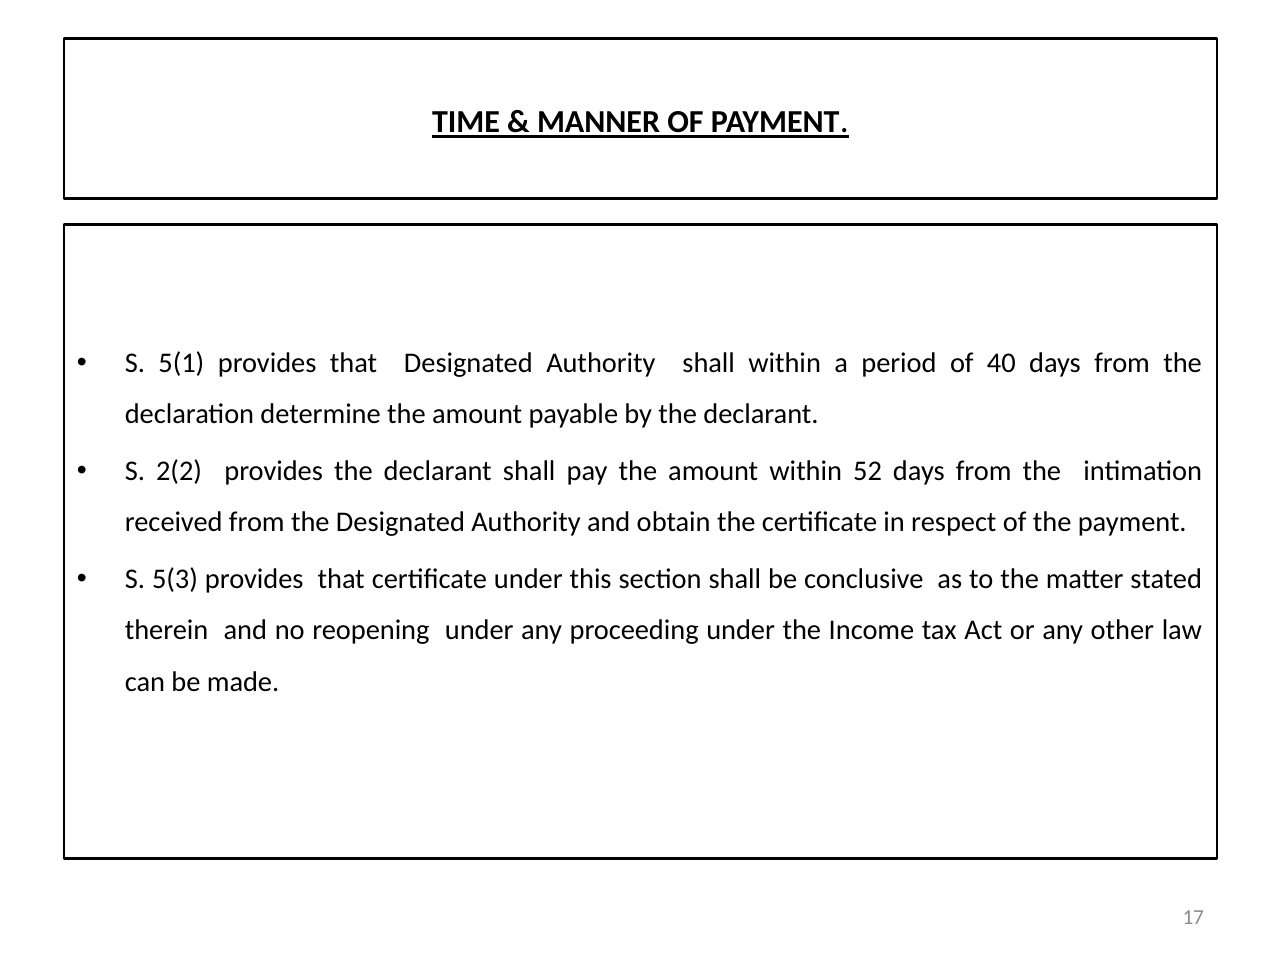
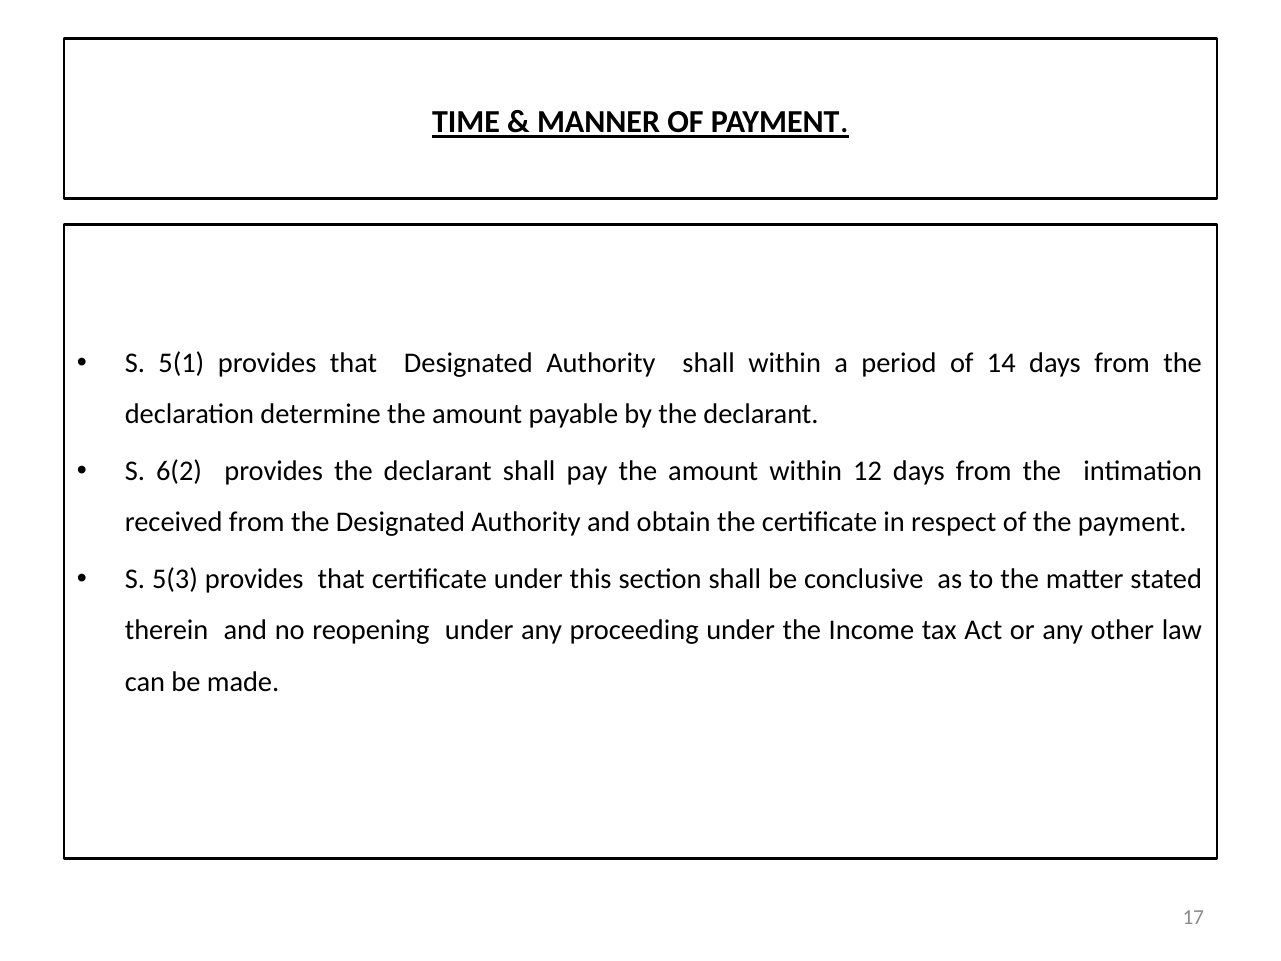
40: 40 -> 14
2(2: 2(2 -> 6(2
52: 52 -> 12
